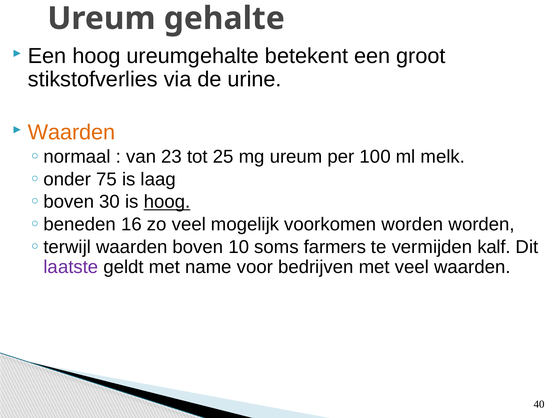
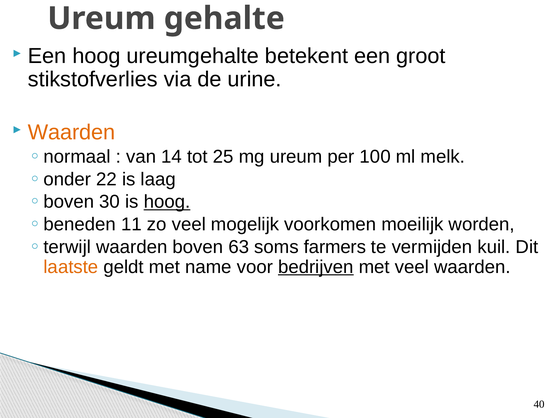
23: 23 -> 14
75: 75 -> 22
16: 16 -> 11
voorkomen worden: worden -> moeilijk
10: 10 -> 63
kalf: kalf -> kuil
laatste colour: purple -> orange
bedrijven underline: none -> present
